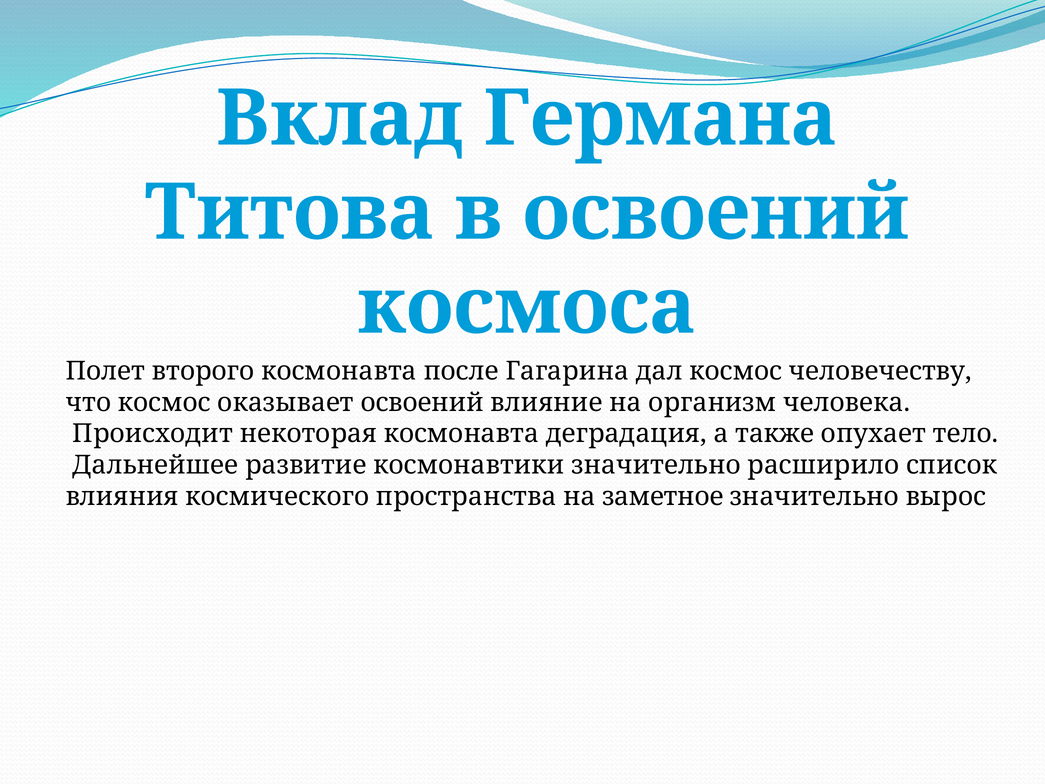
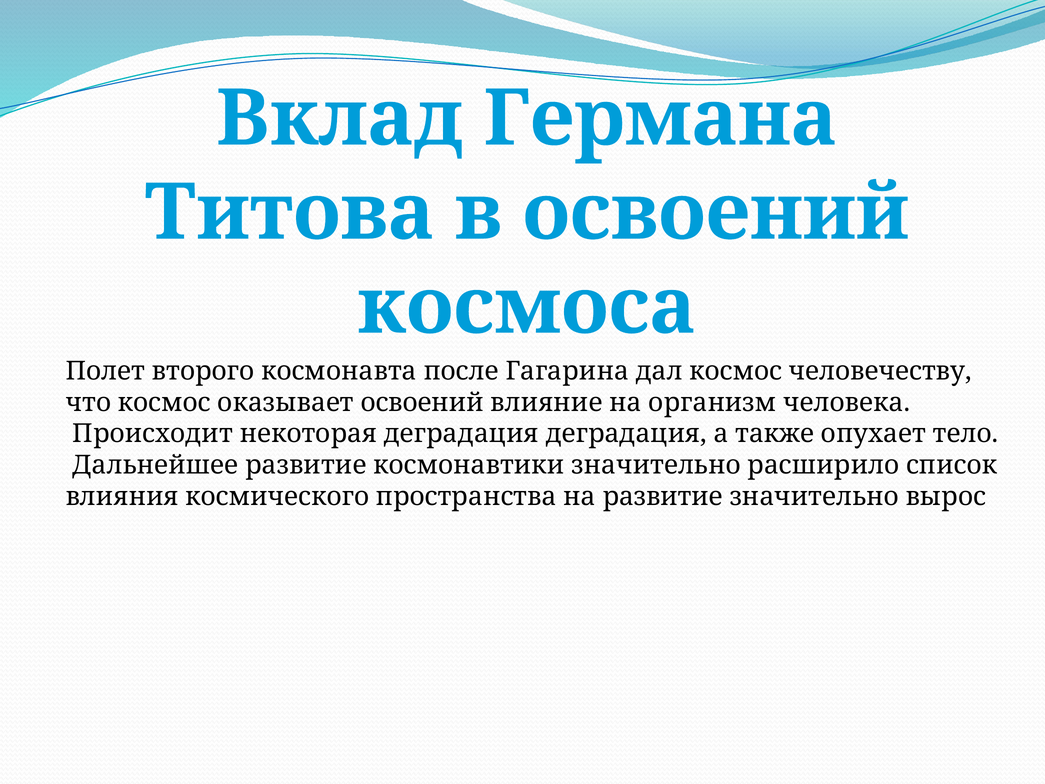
некоторая космонавта: космонавта -> деградация
на заметное: заметное -> развитие
